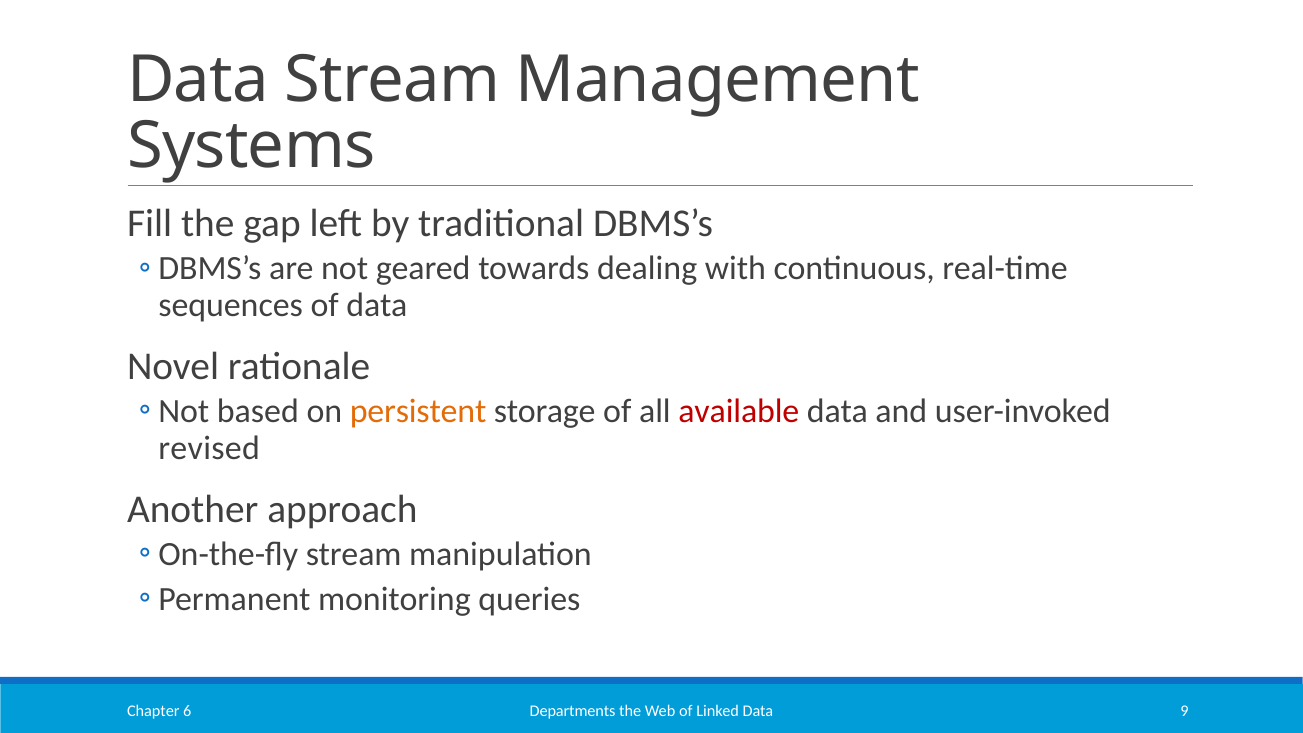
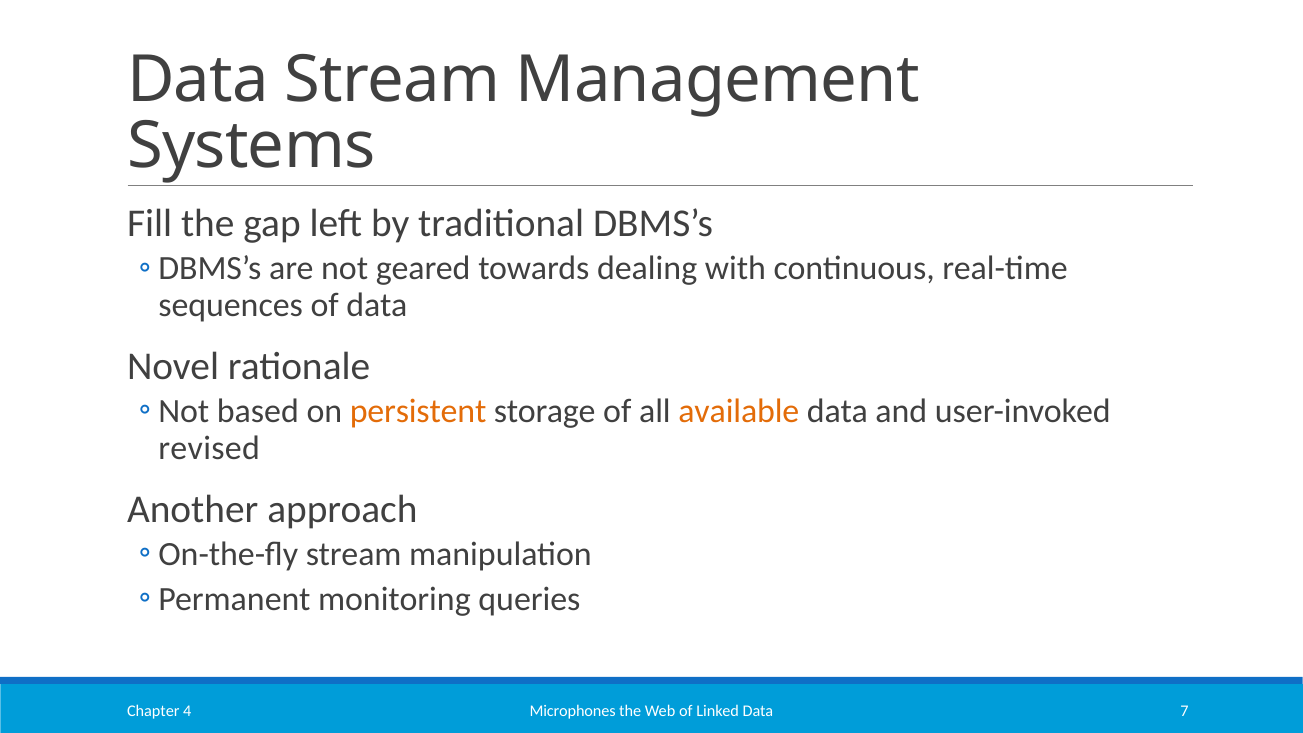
available colour: red -> orange
Departments: Departments -> Microphones
9: 9 -> 7
6: 6 -> 4
